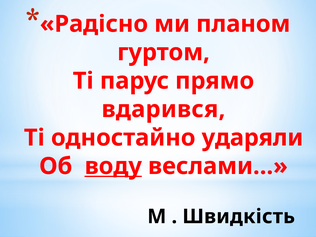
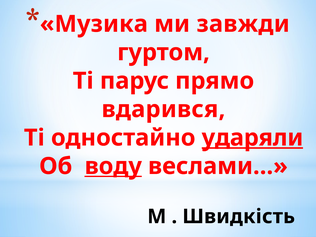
Радісно: Радісно -> Музика
планом: планом -> завжди
ударяли underline: none -> present
